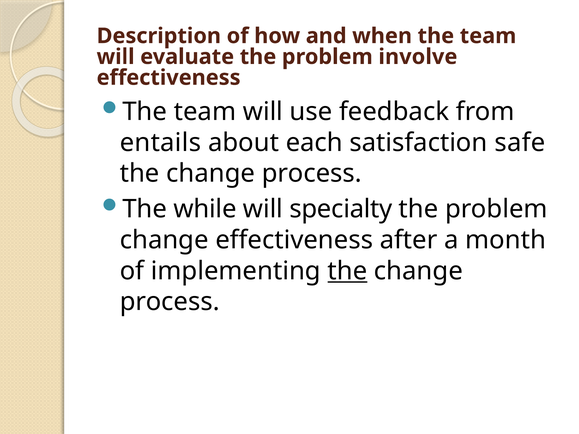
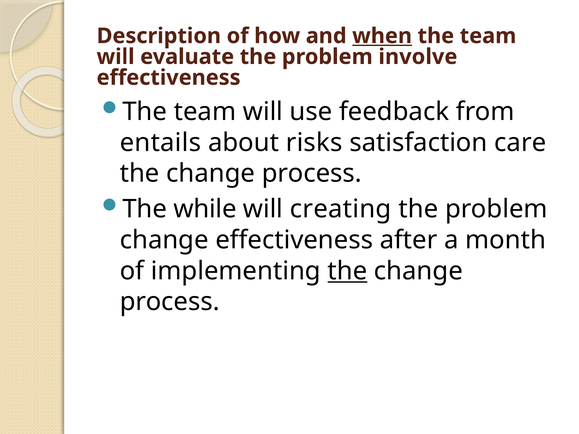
when underline: none -> present
each: each -> risks
safe: safe -> care
specialty: specialty -> creating
